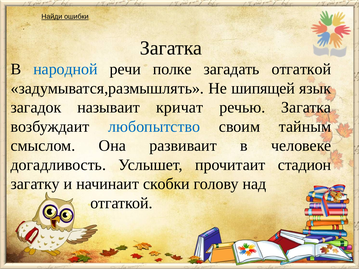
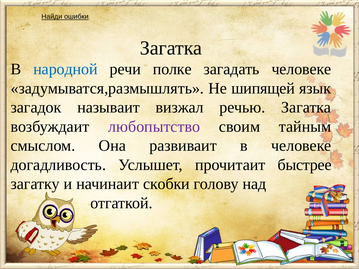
загадать отгаткой: отгаткой -> человеке
кричат: кричат -> визжал
любопытство colour: blue -> purple
стадион: стадион -> быстрее
